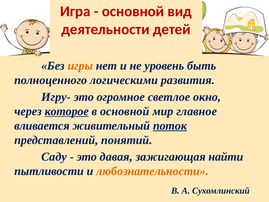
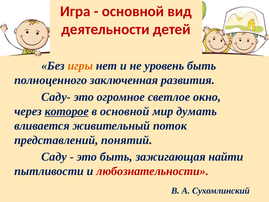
логическими: логическими -> заключенная
Игру-: Игру- -> Саду-
главное: главное -> думать
поток underline: present -> none
это давая: давая -> быть
любознательности colour: orange -> red
